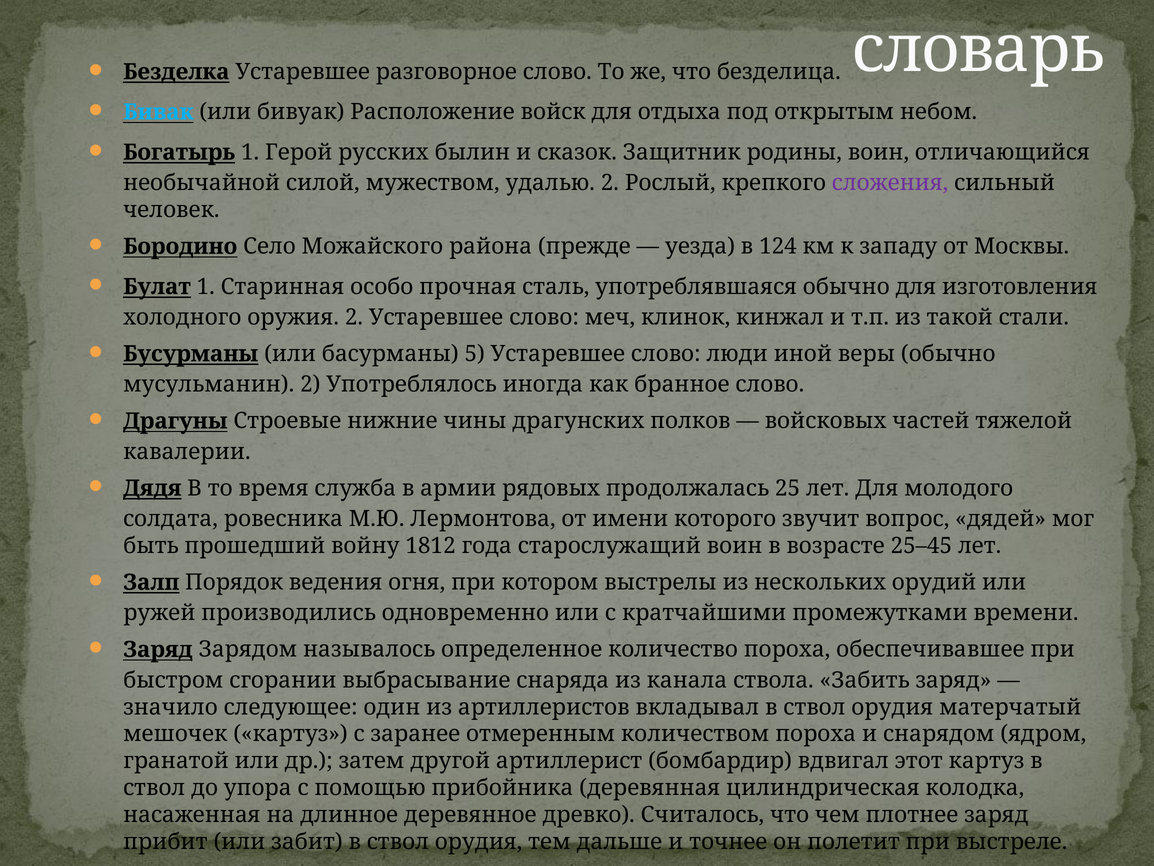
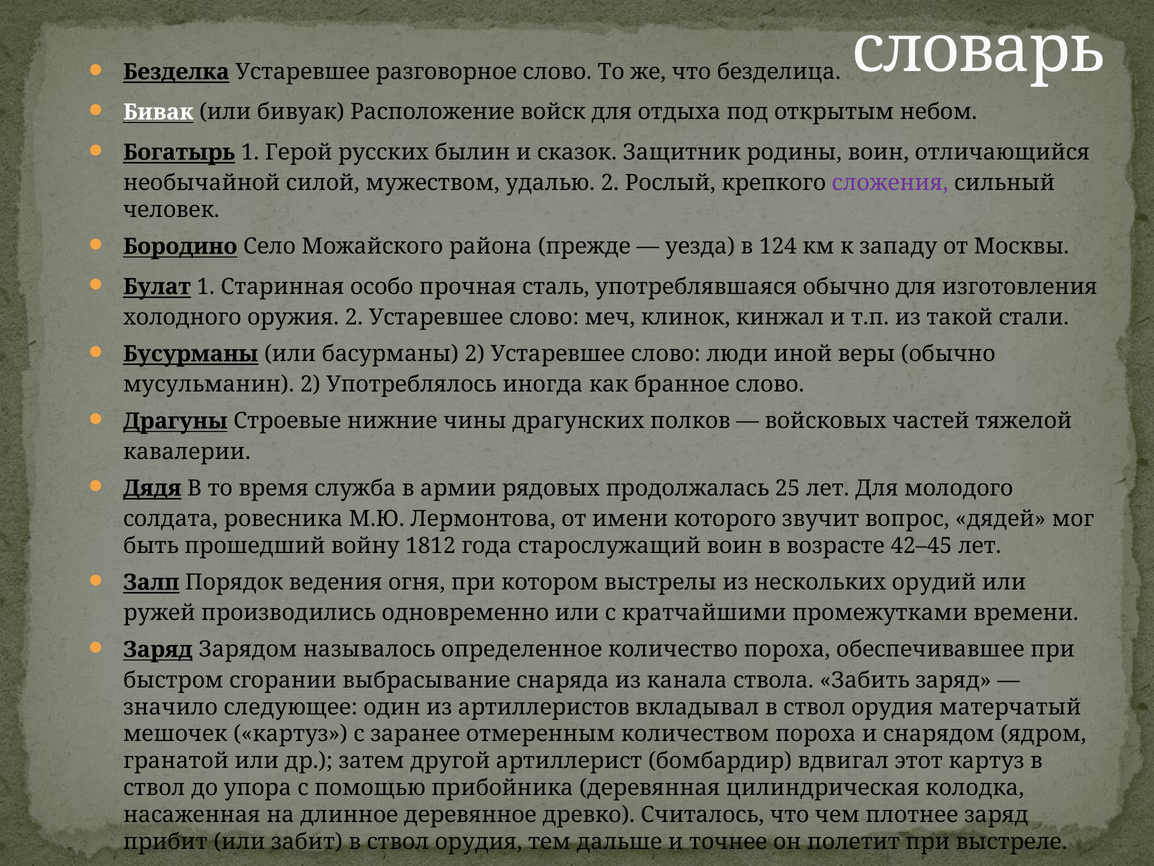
Бивак colour: light blue -> white
басурманы 5: 5 -> 2
25–45: 25–45 -> 42–45
